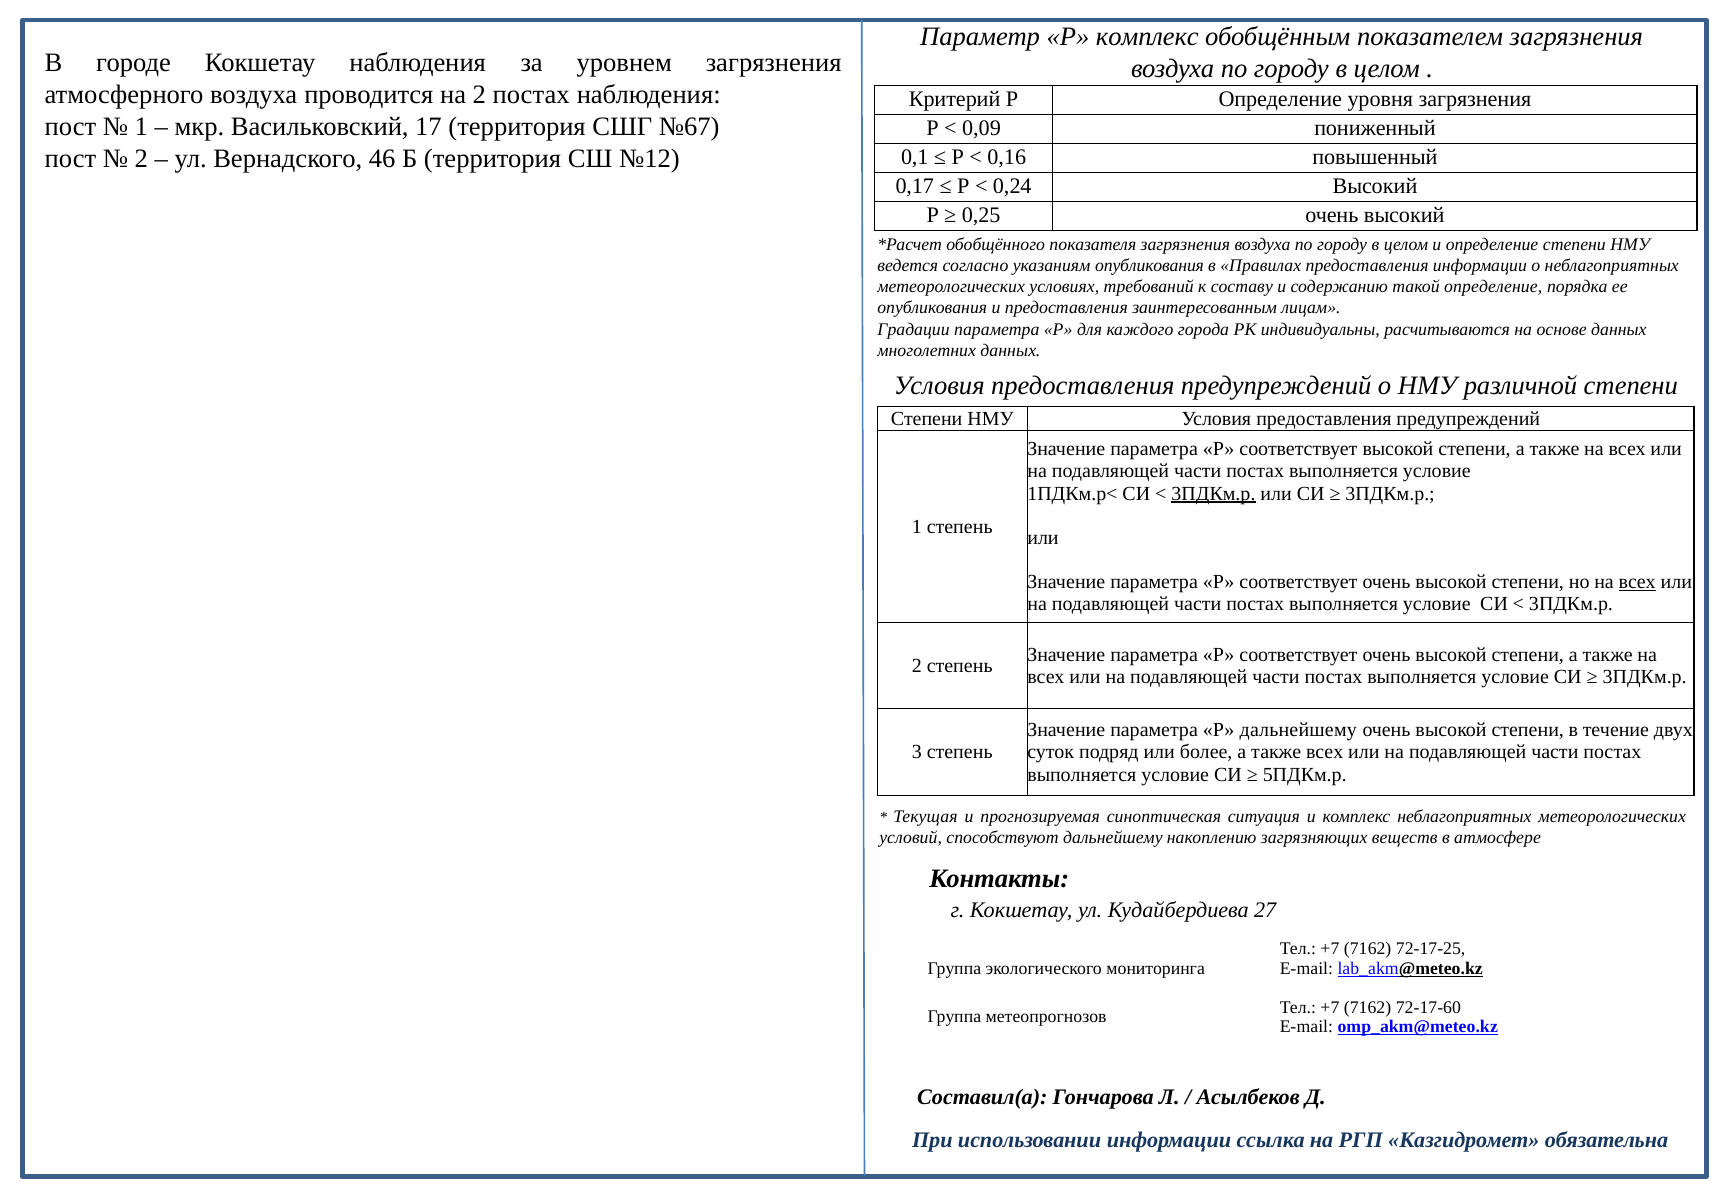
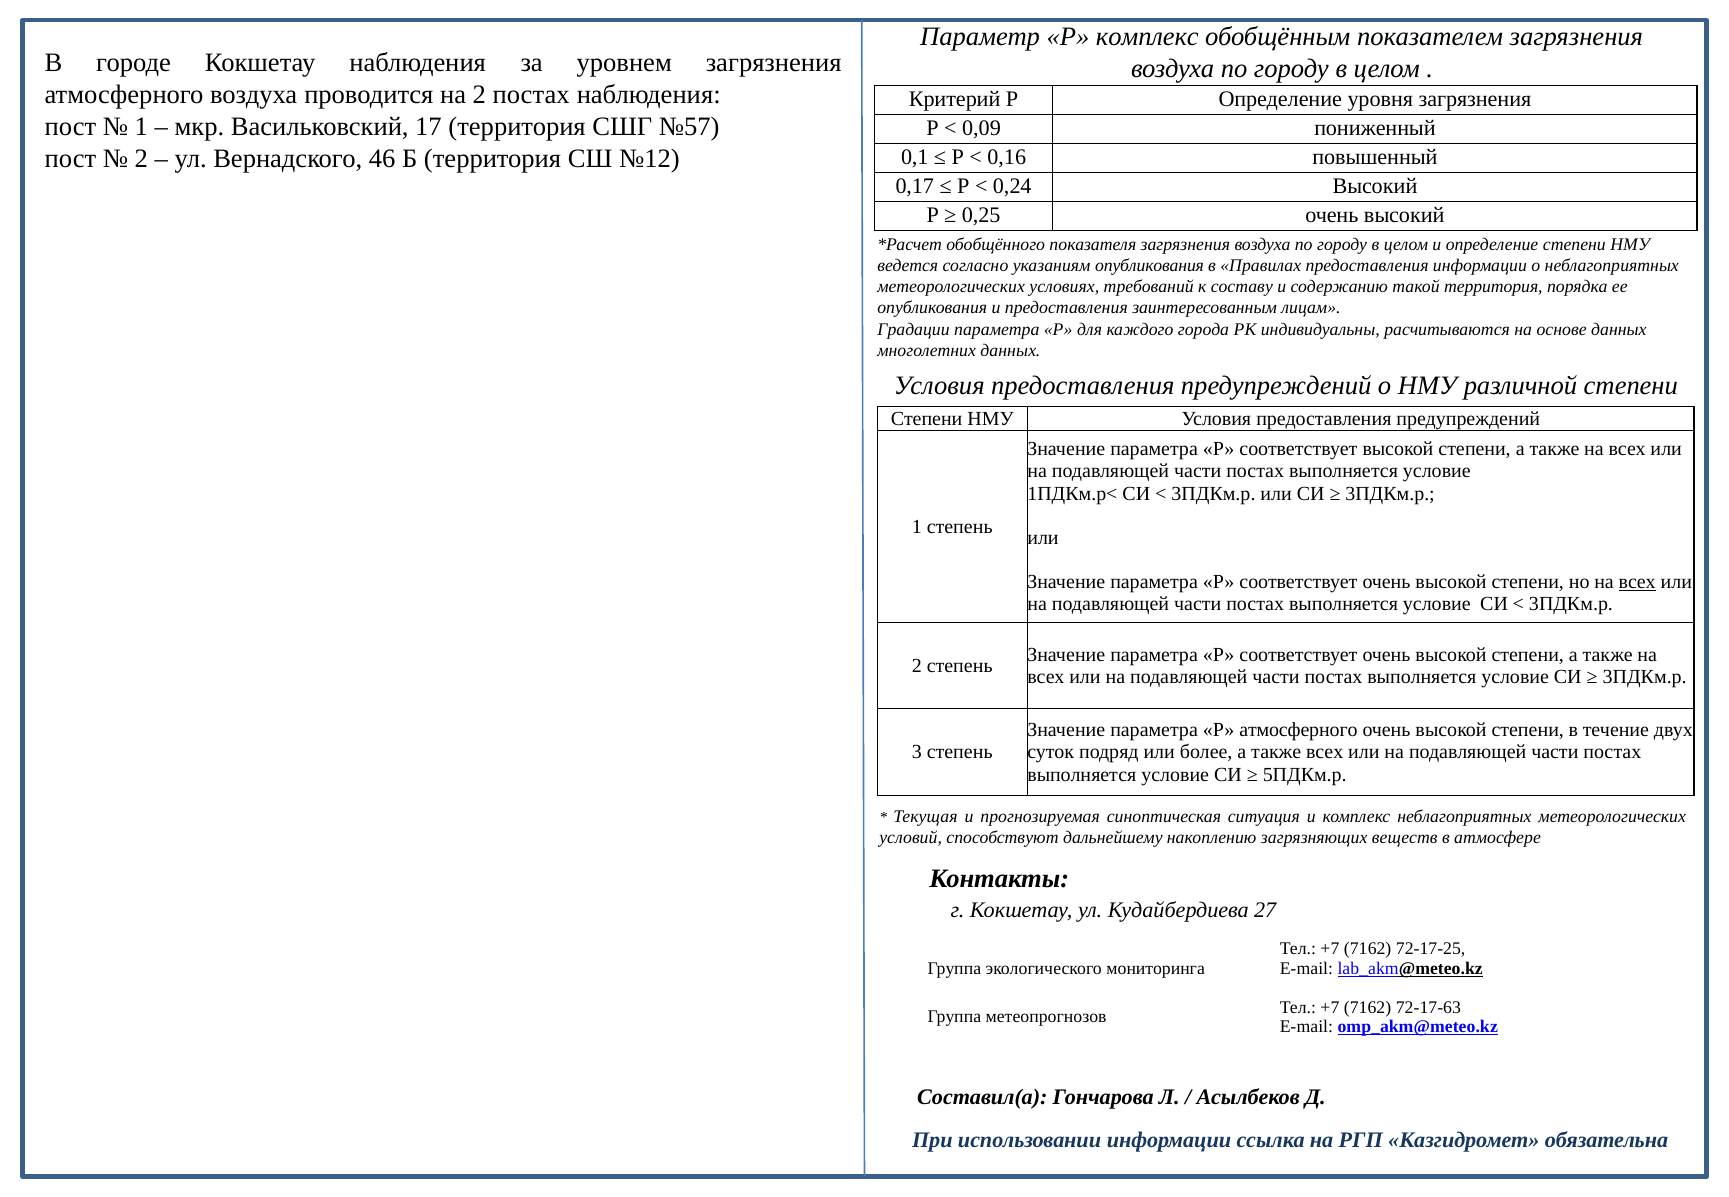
№67: №67 -> №57
такой определение: определение -> территория
3ПДКм.р at (1213, 493) underline: present -> none
Р дальнейшему: дальнейшему -> атмосферного
72-17-60: 72-17-60 -> 72-17-63
